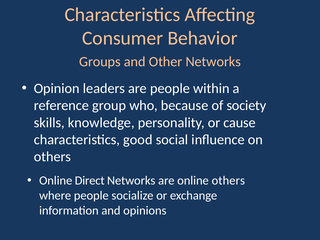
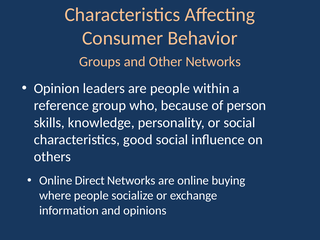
society: society -> person
or cause: cause -> social
online others: others -> buying
